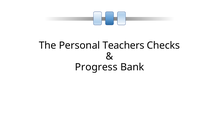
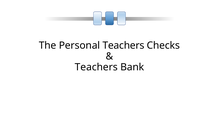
Progress at (96, 67): Progress -> Teachers
